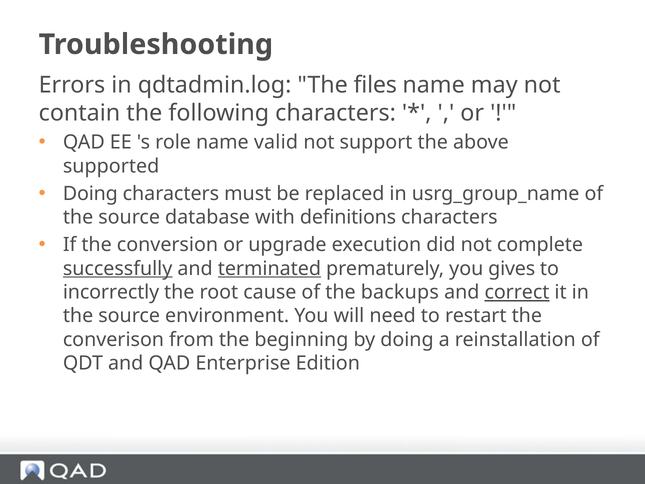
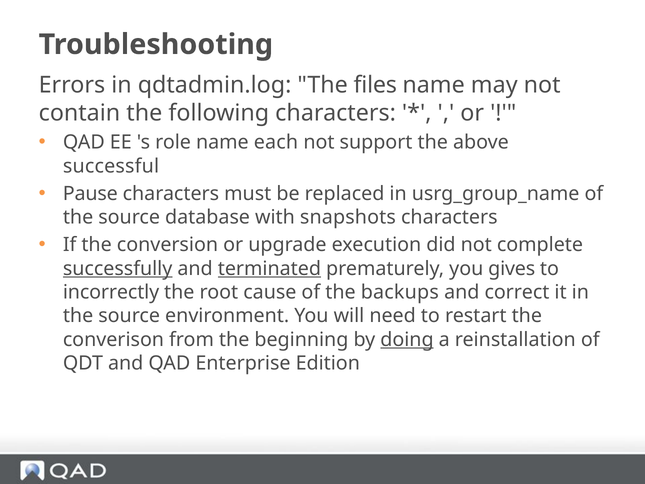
valid: valid -> each
supported: supported -> successful
Doing at (90, 194): Doing -> Pause
definitions: definitions -> snapshots
correct underline: present -> none
doing at (407, 339) underline: none -> present
